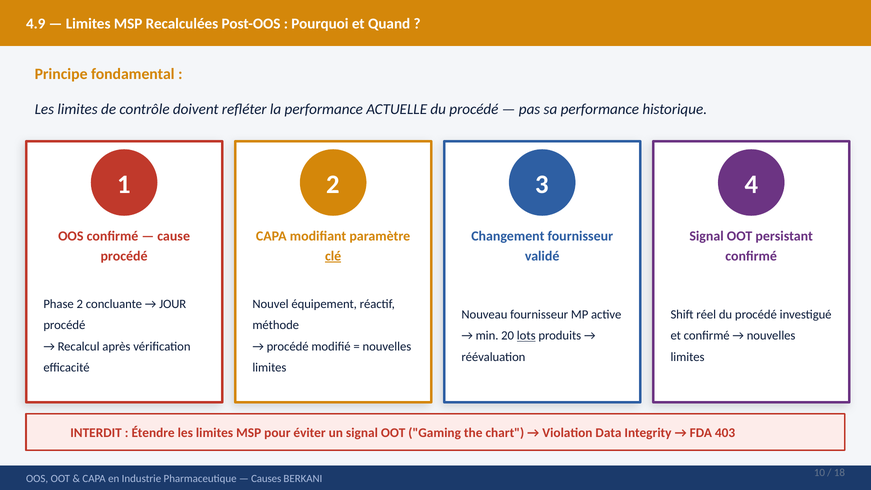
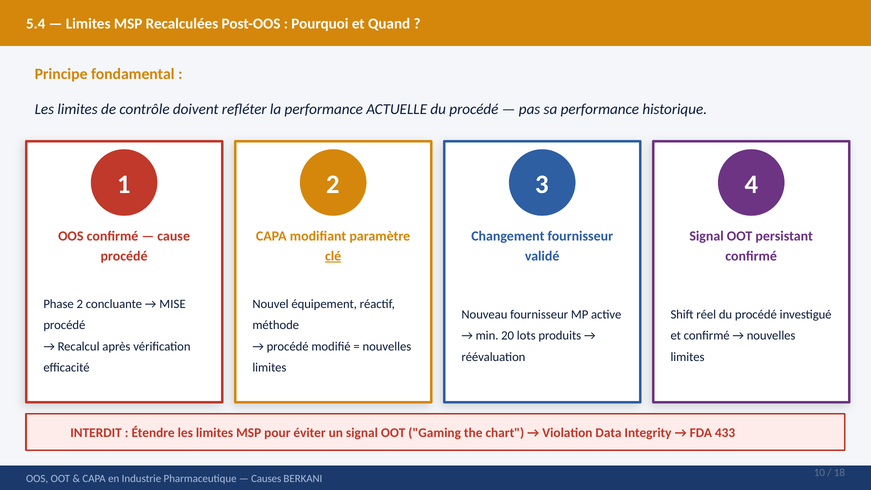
4.9: 4.9 -> 5.4
JOUR: JOUR -> MISE
lots underline: present -> none
403: 403 -> 433
